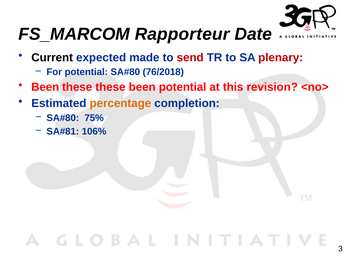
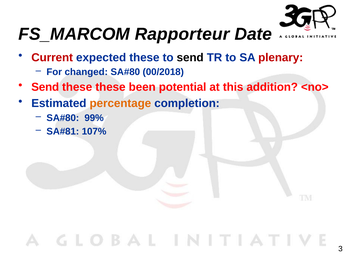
Current colour: black -> red
expected made: made -> these
send at (190, 57) colour: red -> black
For potential: potential -> changed
76/2018: 76/2018 -> 00/2018
Been at (45, 87): Been -> Send
revision: revision -> addition
75%: 75% -> 99%
106%: 106% -> 107%
